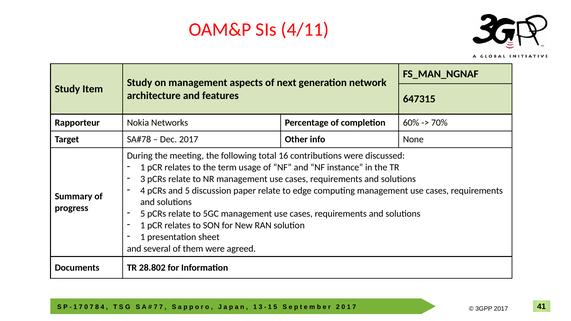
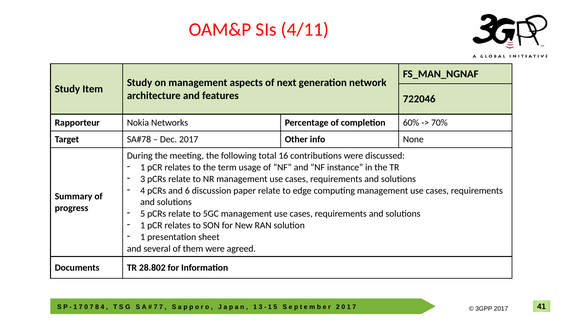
647315: 647315 -> 722046
and 5: 5 -> 6
